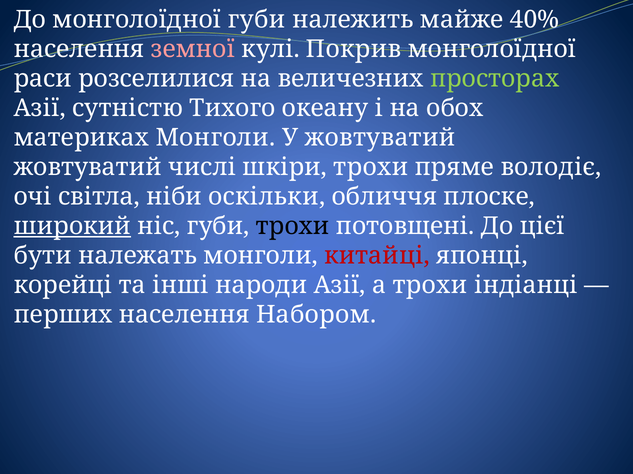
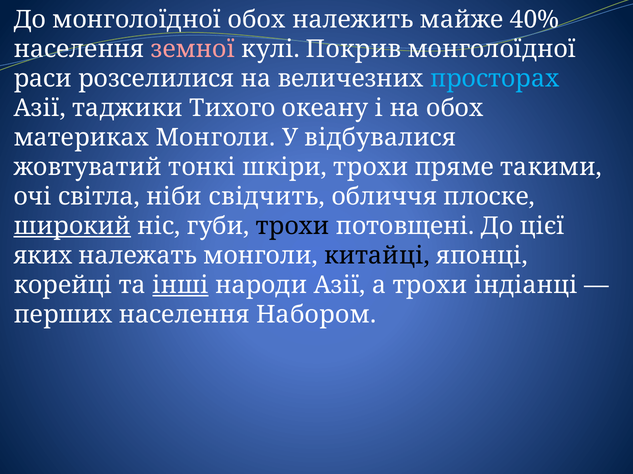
монголоїдної губи: губи -> обох
просторах colour: light green -> light blue
сутністю: сутністю -> таджики
У жовтуватий: жовтуватий -> відбувалися
числі: числі -> тонкі
володіє: володіє -> такими
оскільки: оскільки -> свідчить
бути: бути -> яких
китайці colour: red -> black
інші underline: none -> present
